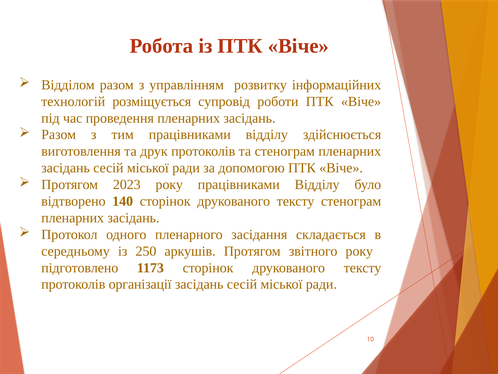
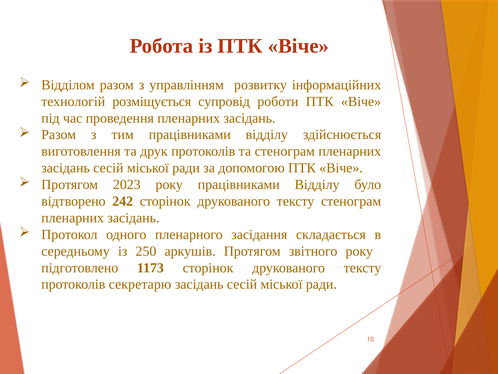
140: 140 -> 242
організації: організації -> секретарю
